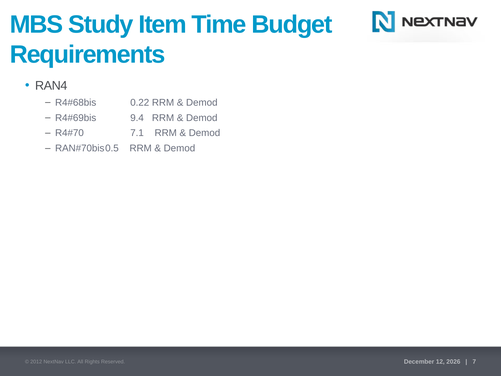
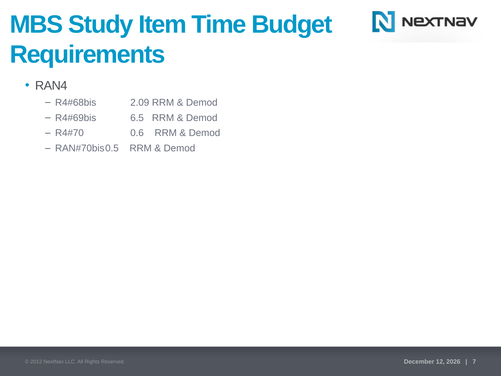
0.22: 0.22 -> 2.09
9.4: 9.4 -> 6.5
7.1: 7.1 -> 0.6
